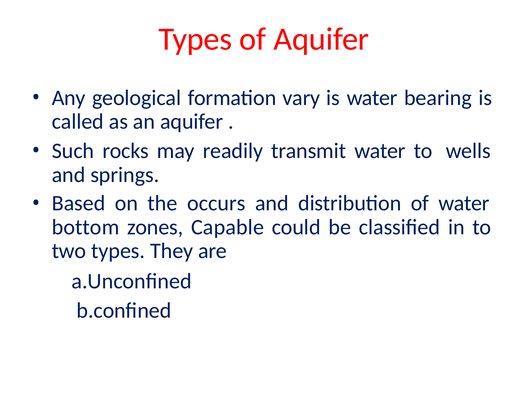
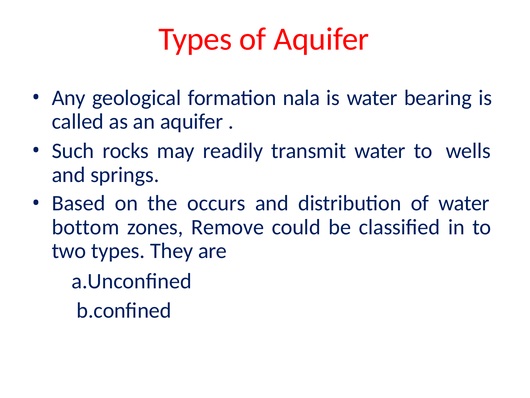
vary: vary -> nala
Capable: Capable -> Remove
